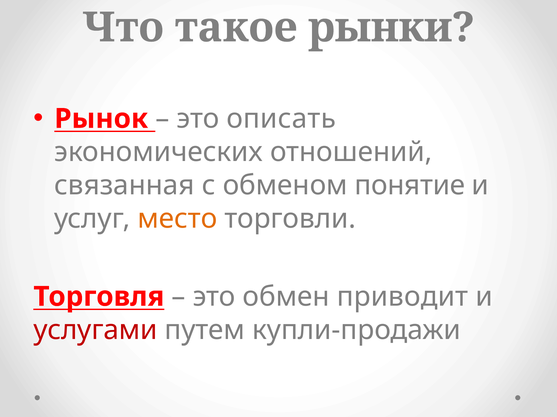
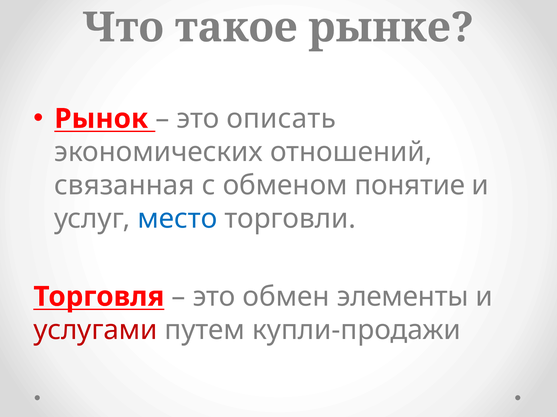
рынки: рынки -> рынке
место colour: orange -> blue
приводит: приводит -> элементы
